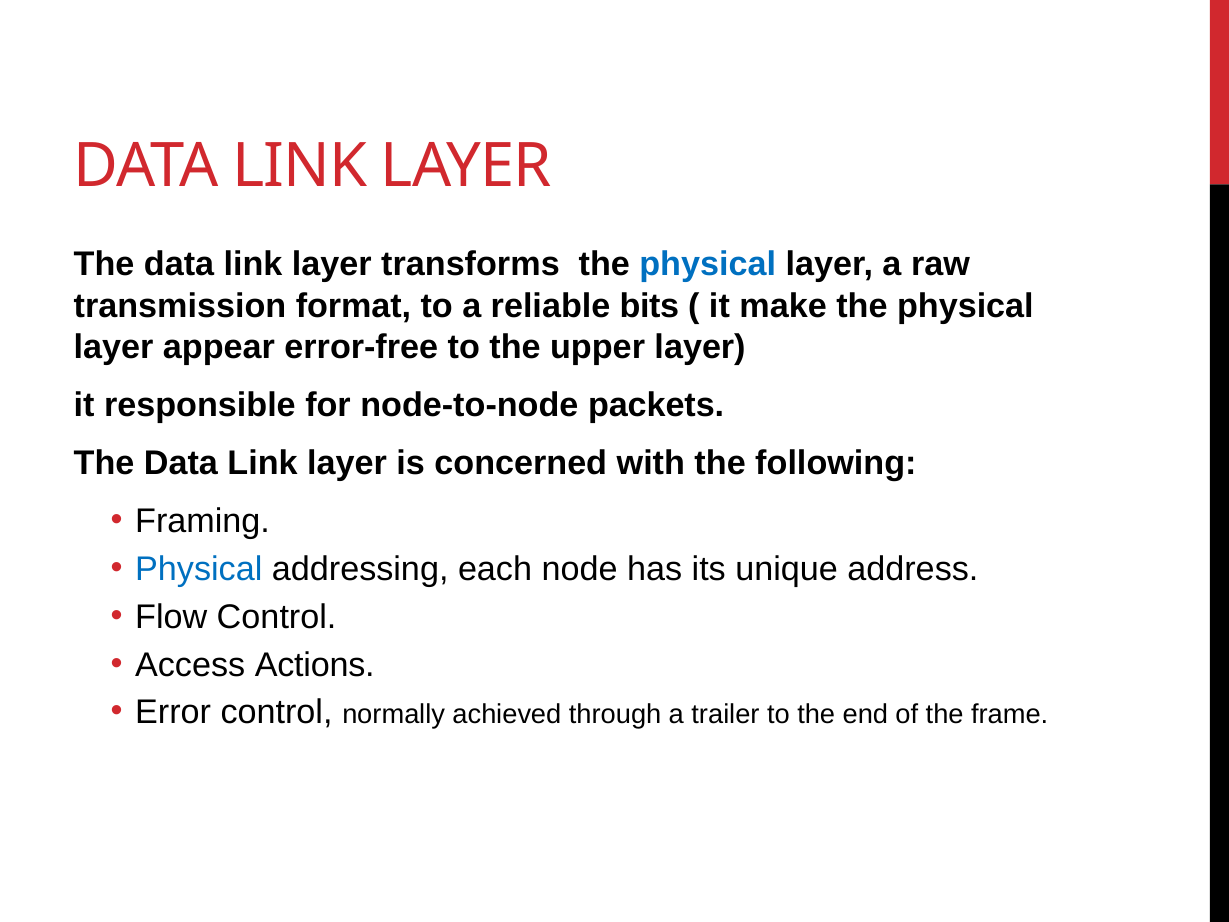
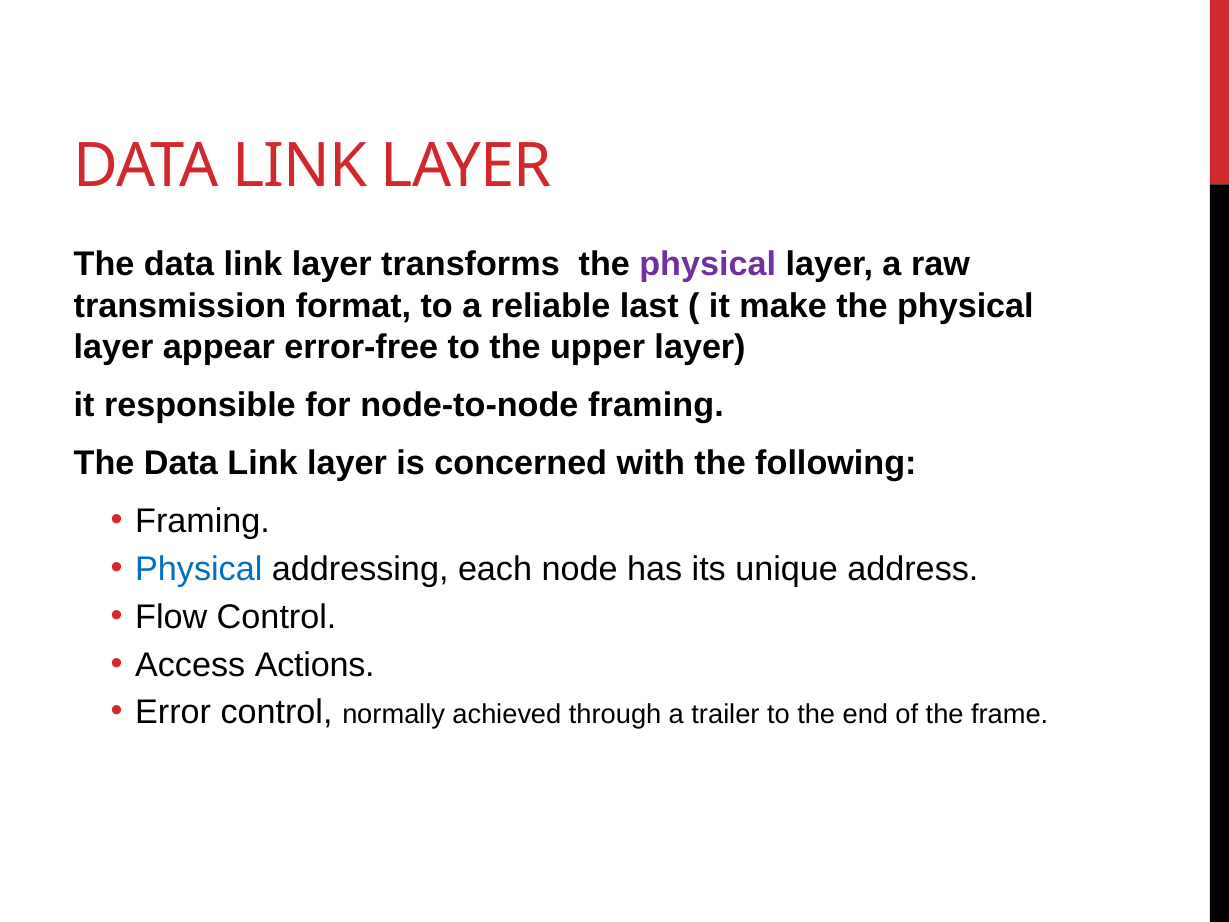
physical at (708, 265) colour: blue -> purple
bits: bits -> last
node-to-node packets: packets -> framing
